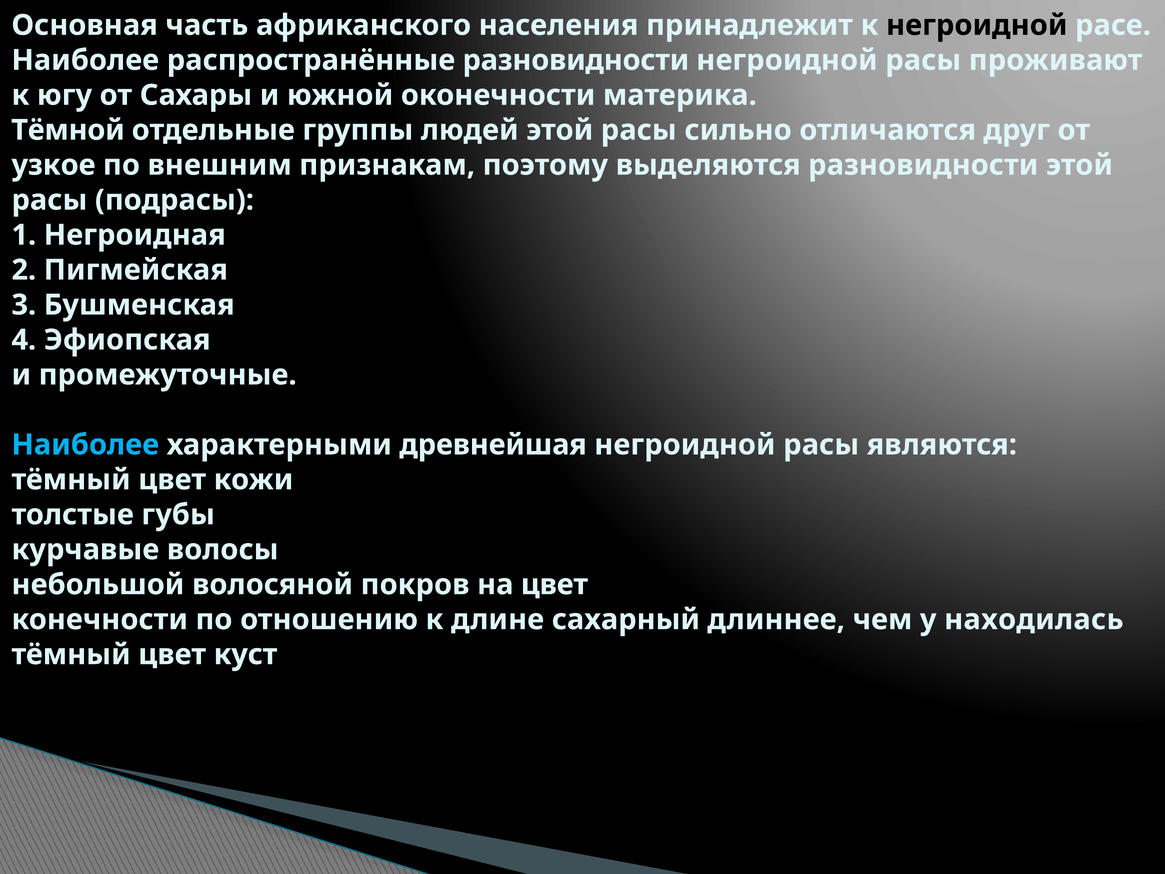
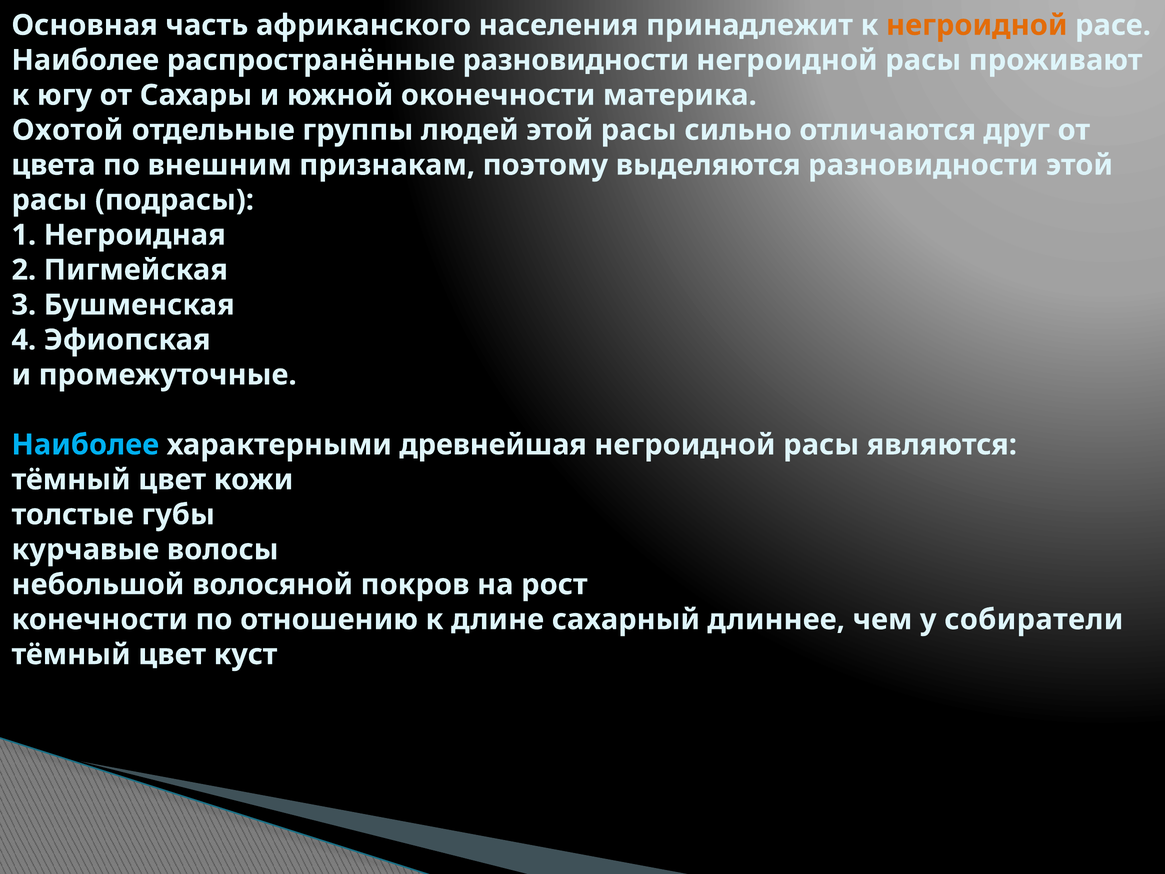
негроидной at (977, 25) colour: black -> orange
Тёмной: Тёмной -> Охотой
узкое: узкое -> цвета
на цвет: цвет -> рост
находилась: находилась -> собиратели
